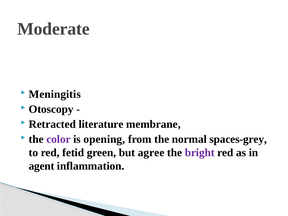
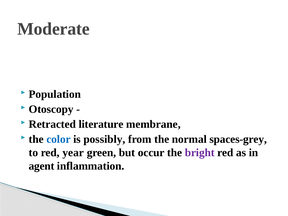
Meningitis: Meningitis -> Population
color colour: purple -> blue
opening: opening -> possibly
fetid: fetid -> year
agree: agree -> occur
